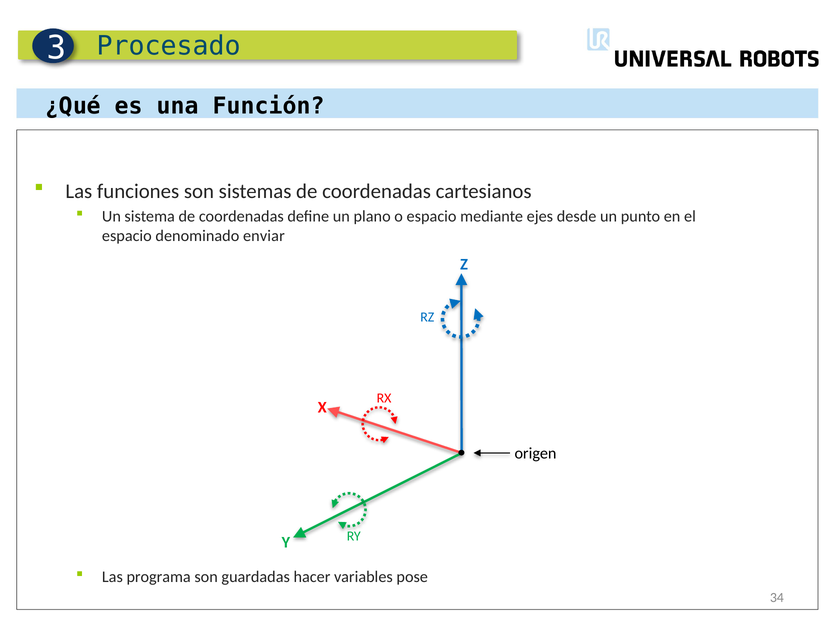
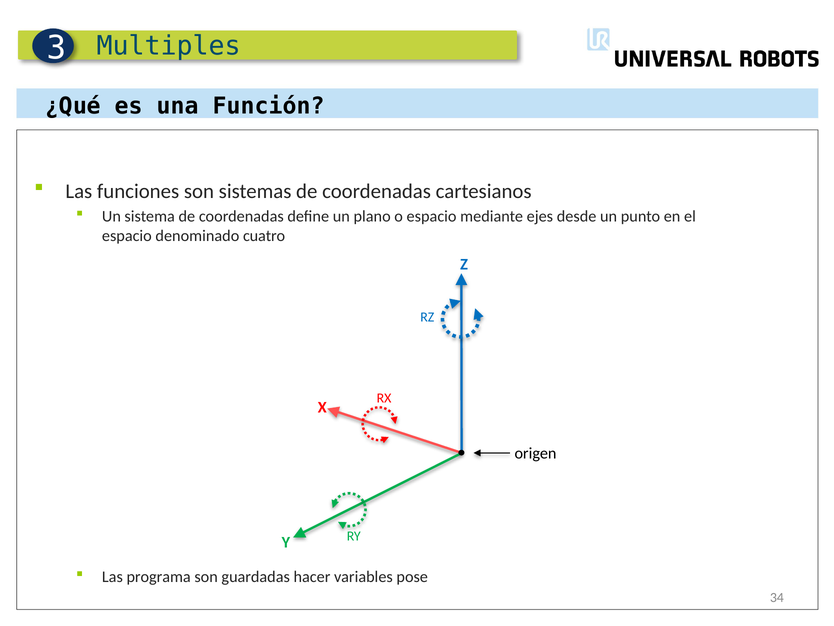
Procesado: Procesado -> Multiples
enviar: enviar -> cuatro
